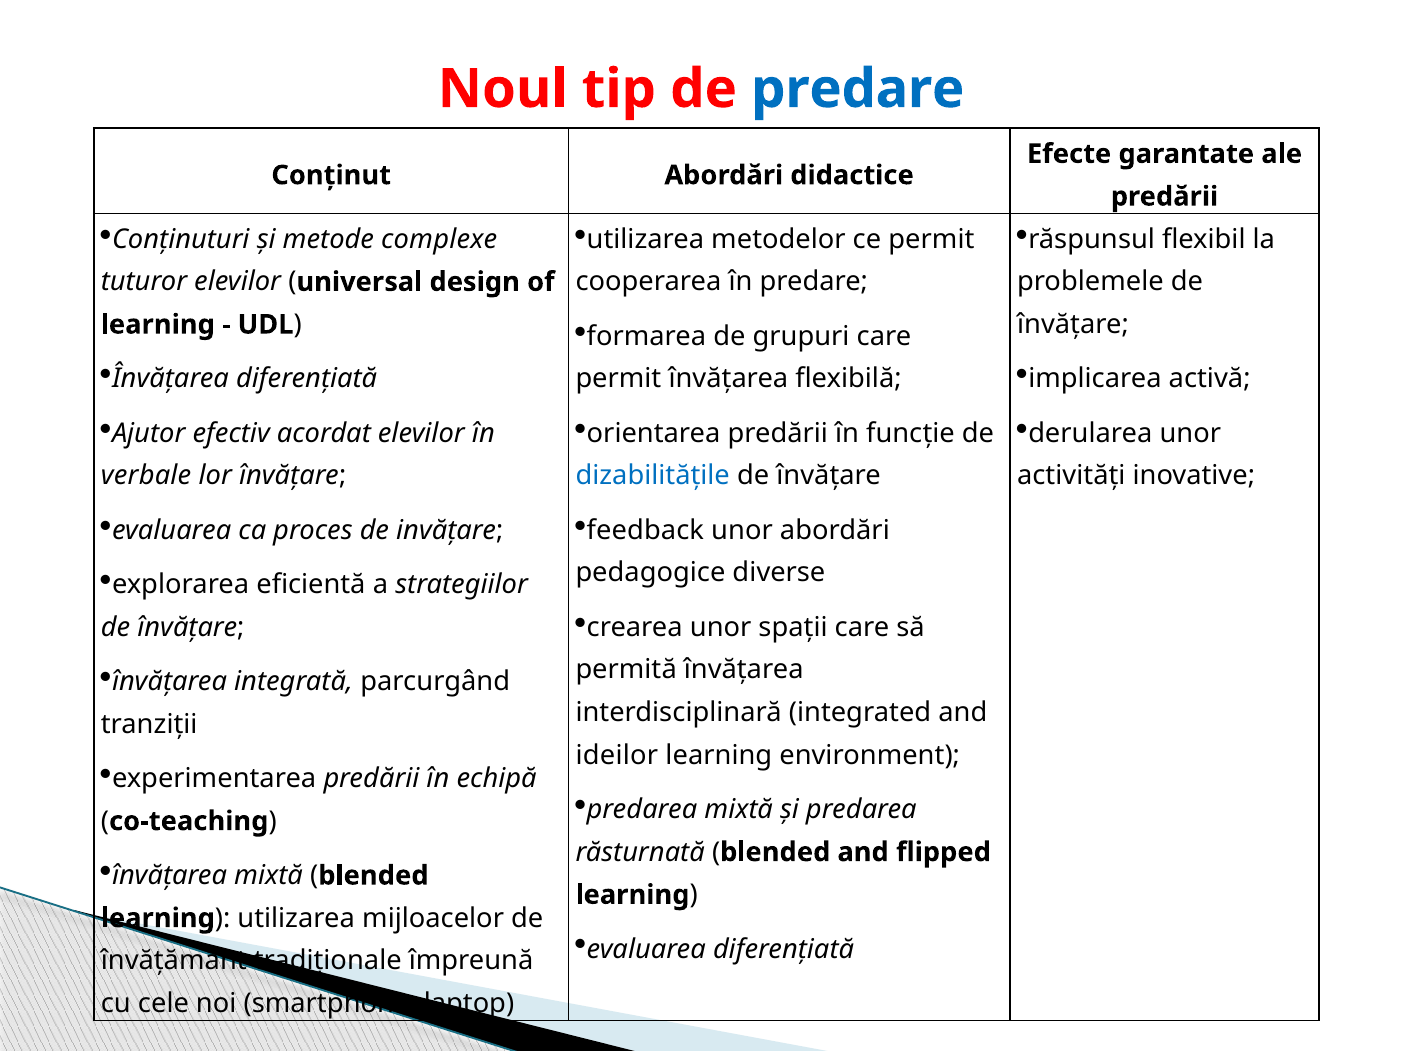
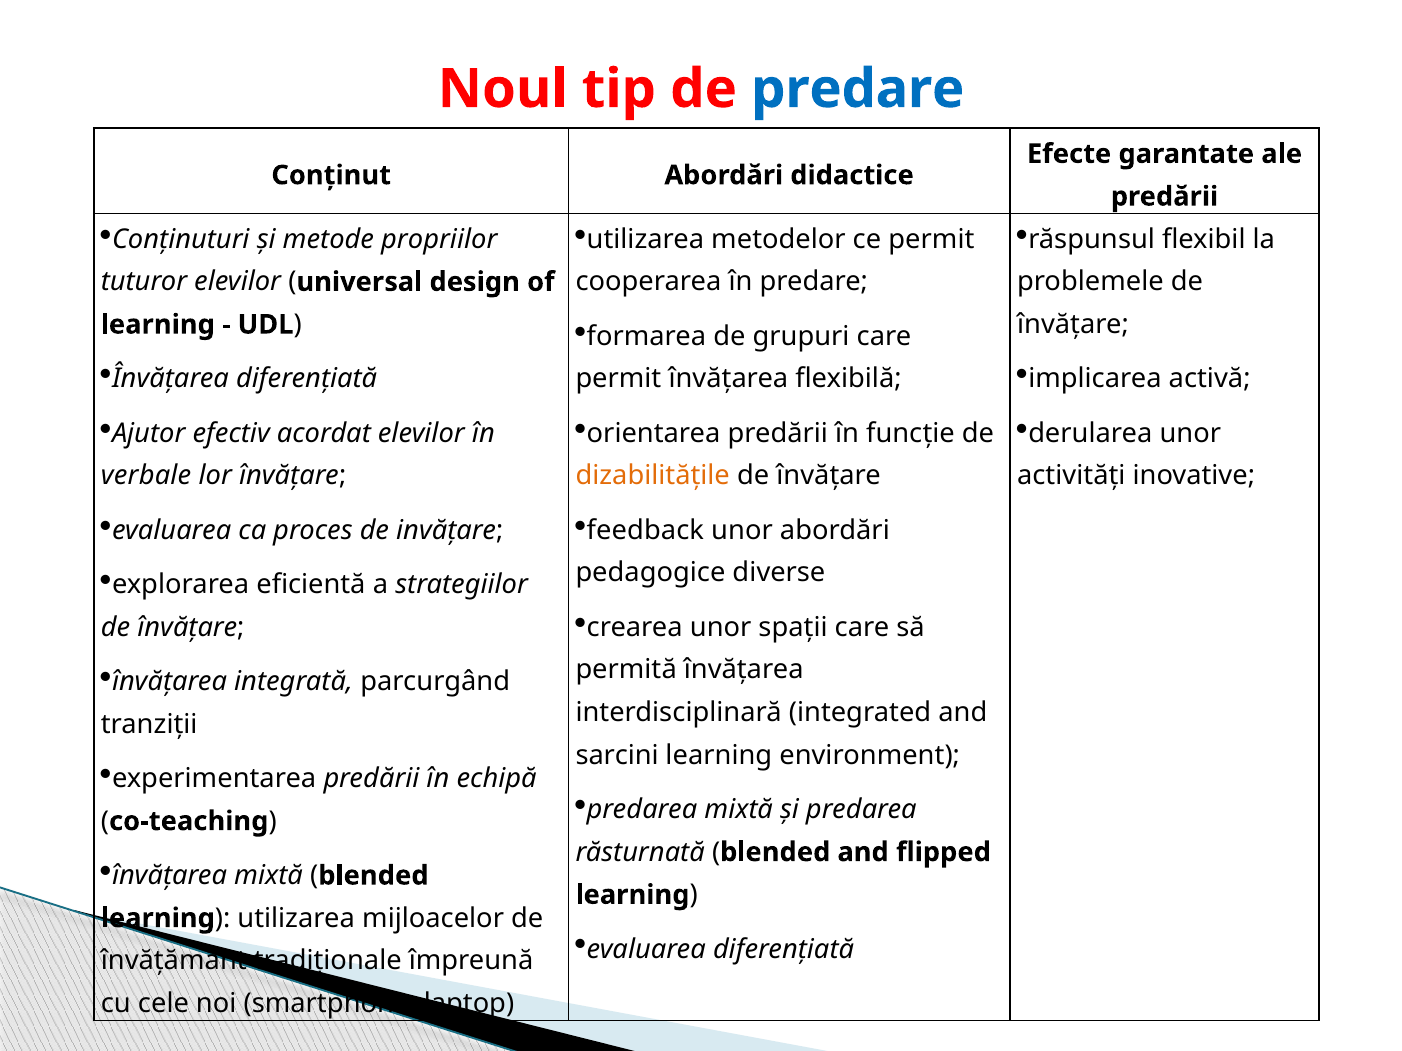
complexe: complexe -> propriilor
dizabilitățile colour: blue -> orange
ideilor: ideilor -> sarcini
